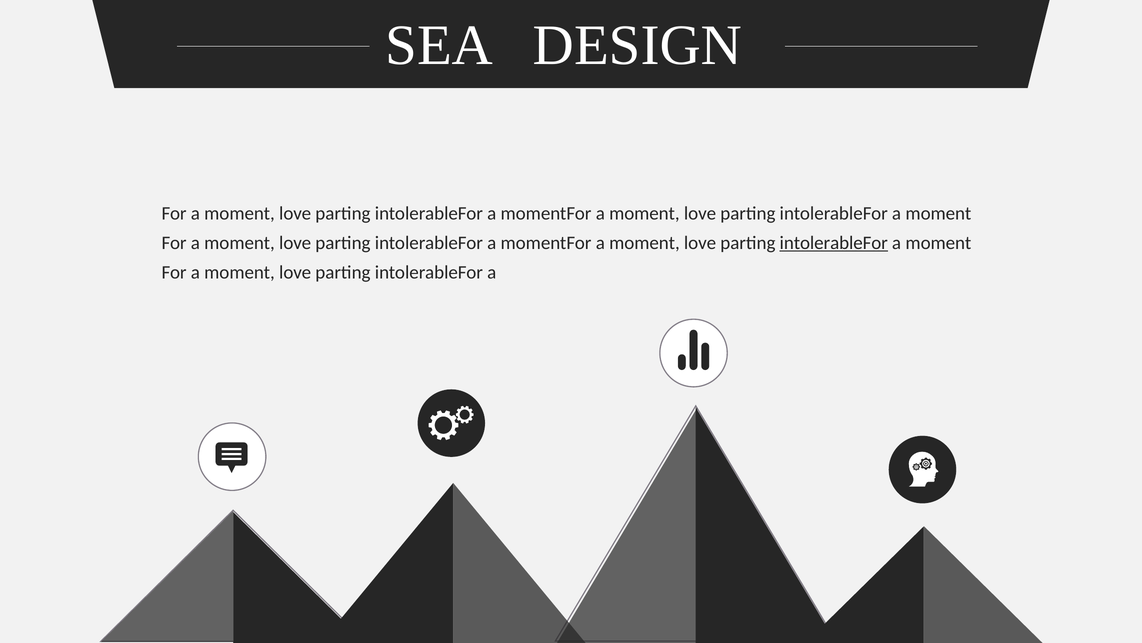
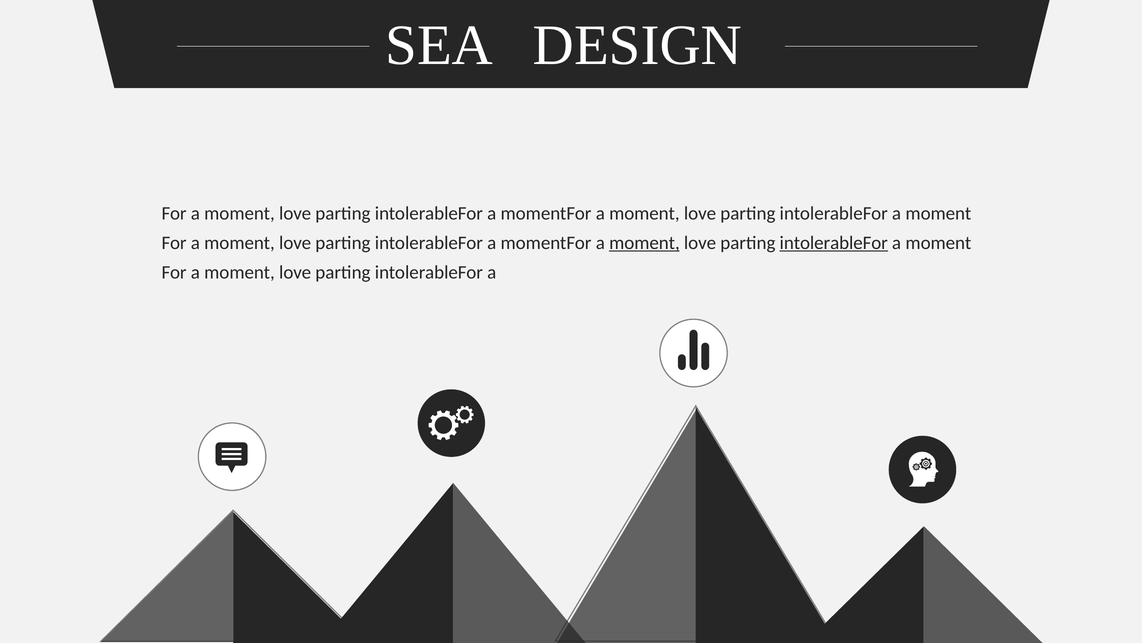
moment at (644, 243) underline: none -> present
